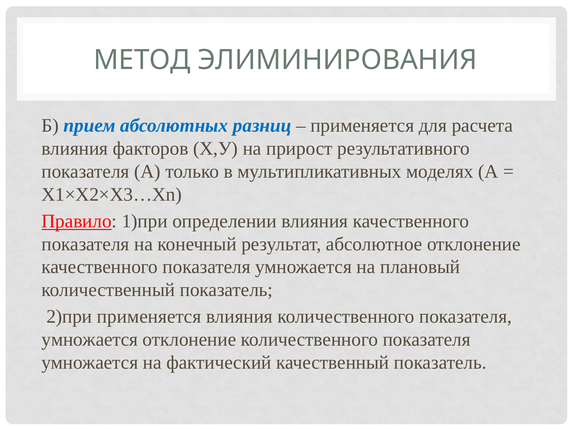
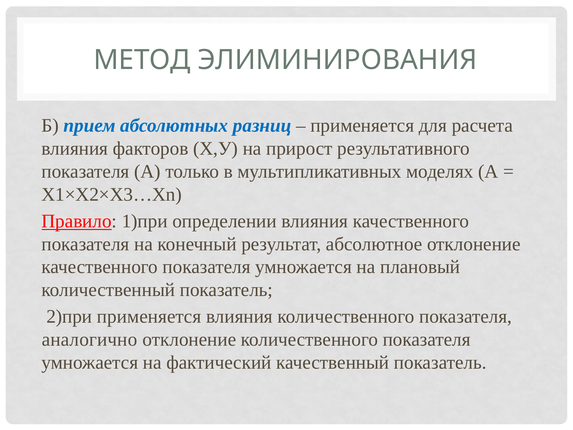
умножается at (90, 339): умножается -> аналогично
